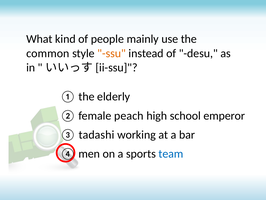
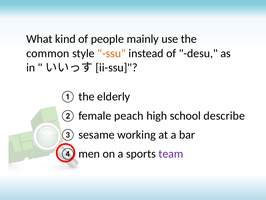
emperor: emperor -> describe
tadashi: tadashi -> sesame
team colour: blue -> purple
